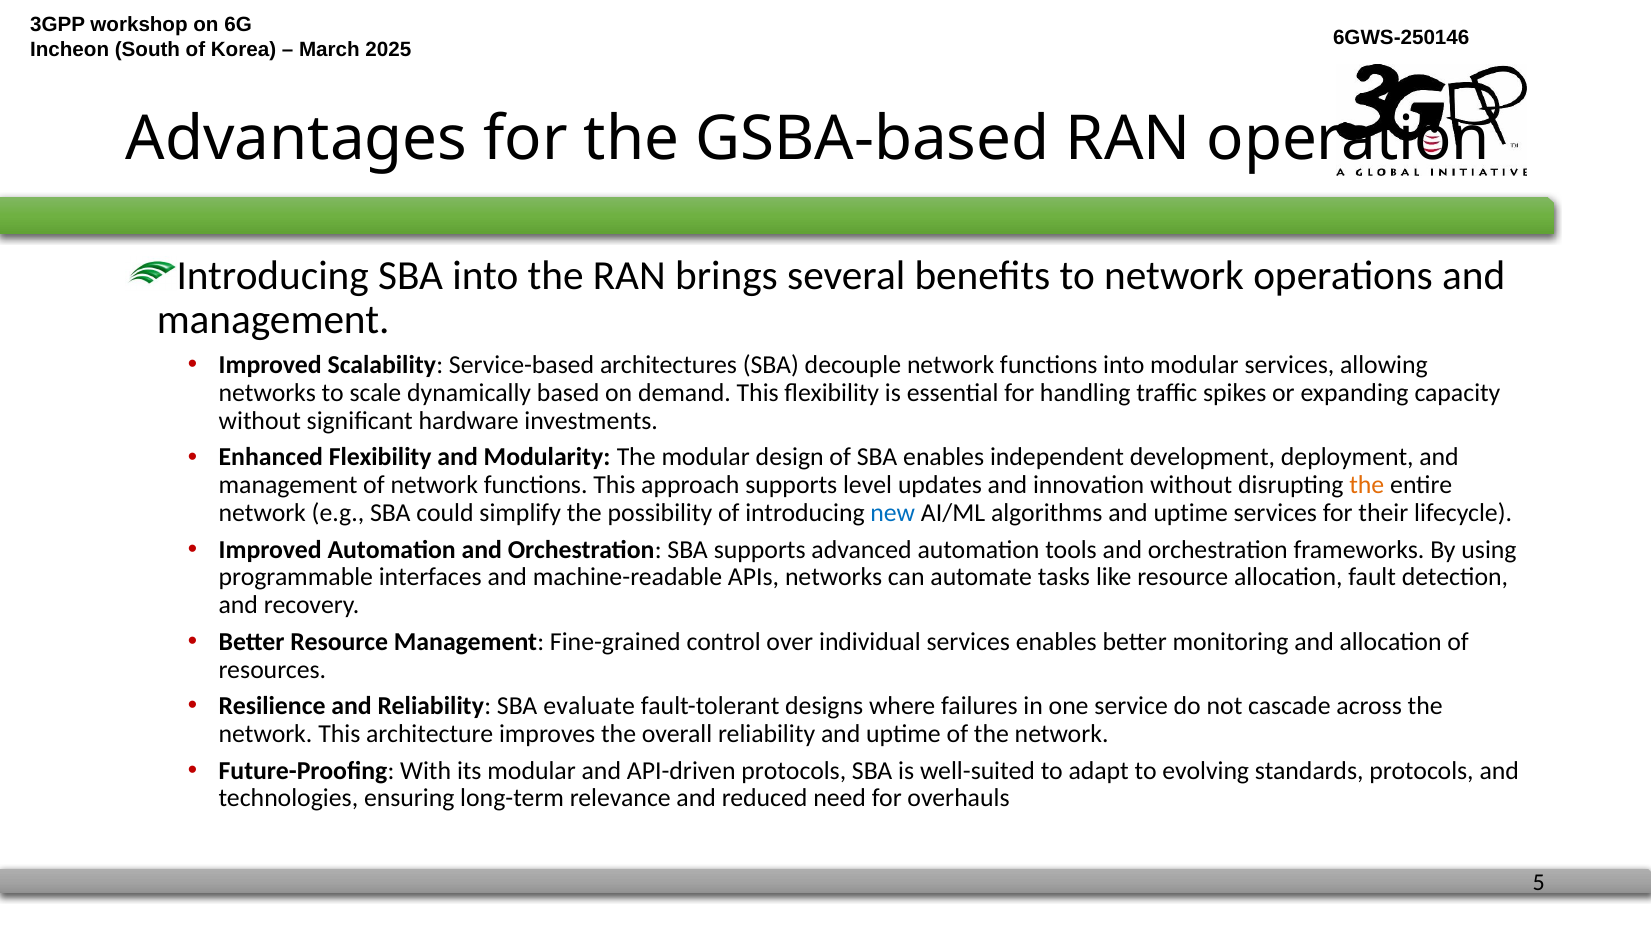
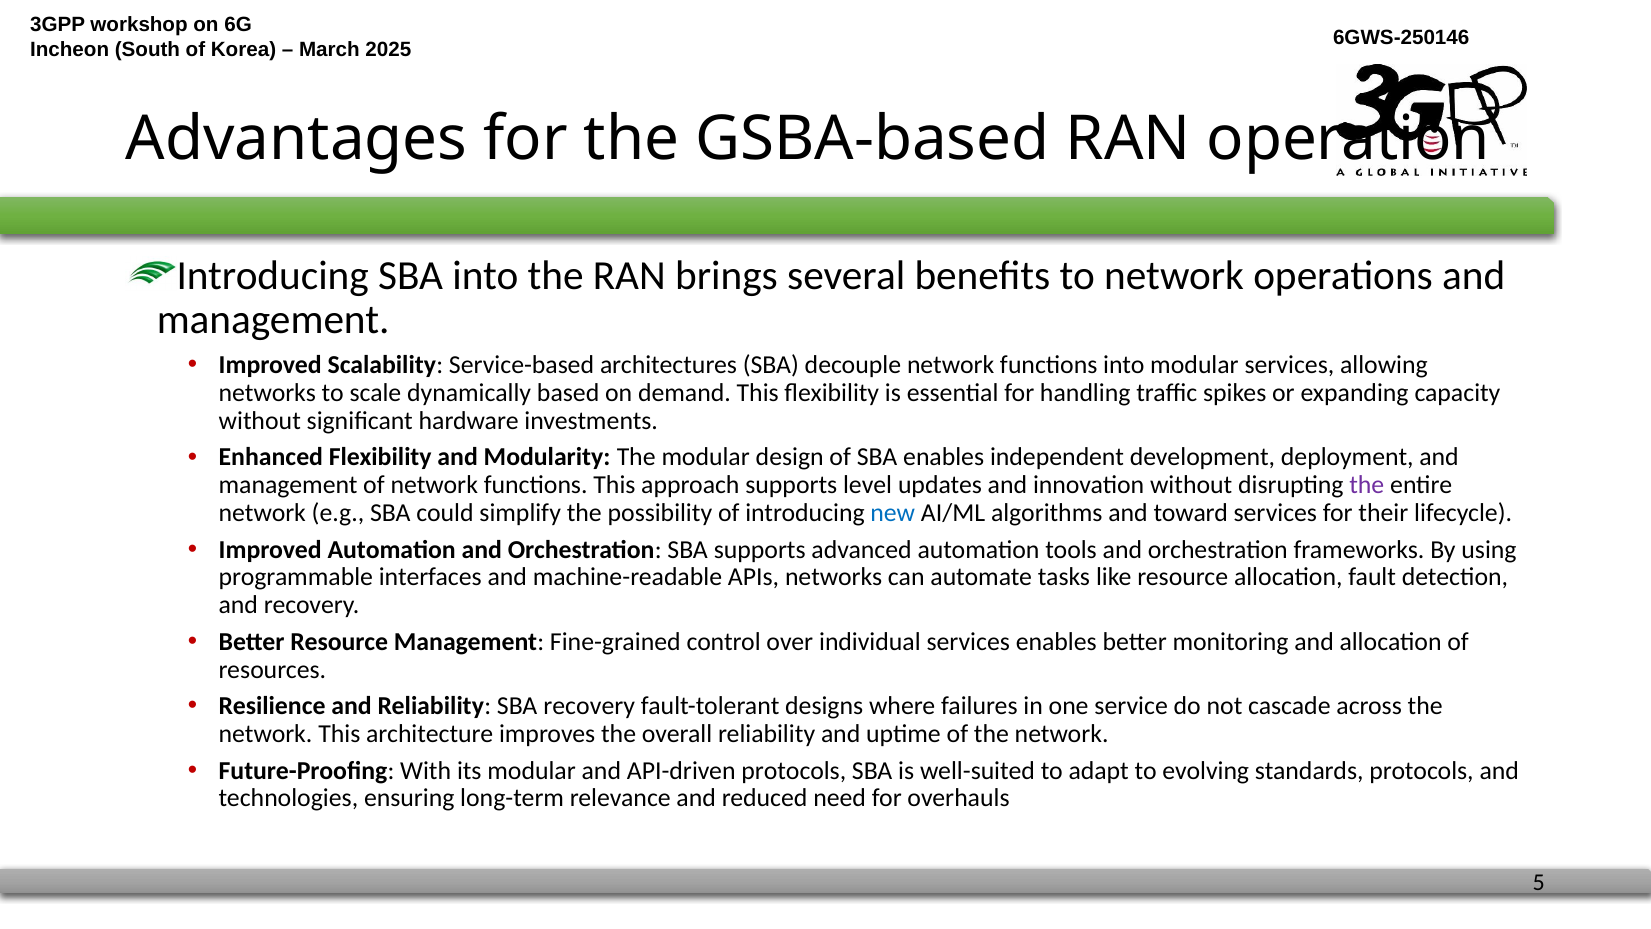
the at (1367, 485) colour: orange -> purple
algorithms and uptime: uptime -> toward
SBA evaluate: evaluate -> recovery
